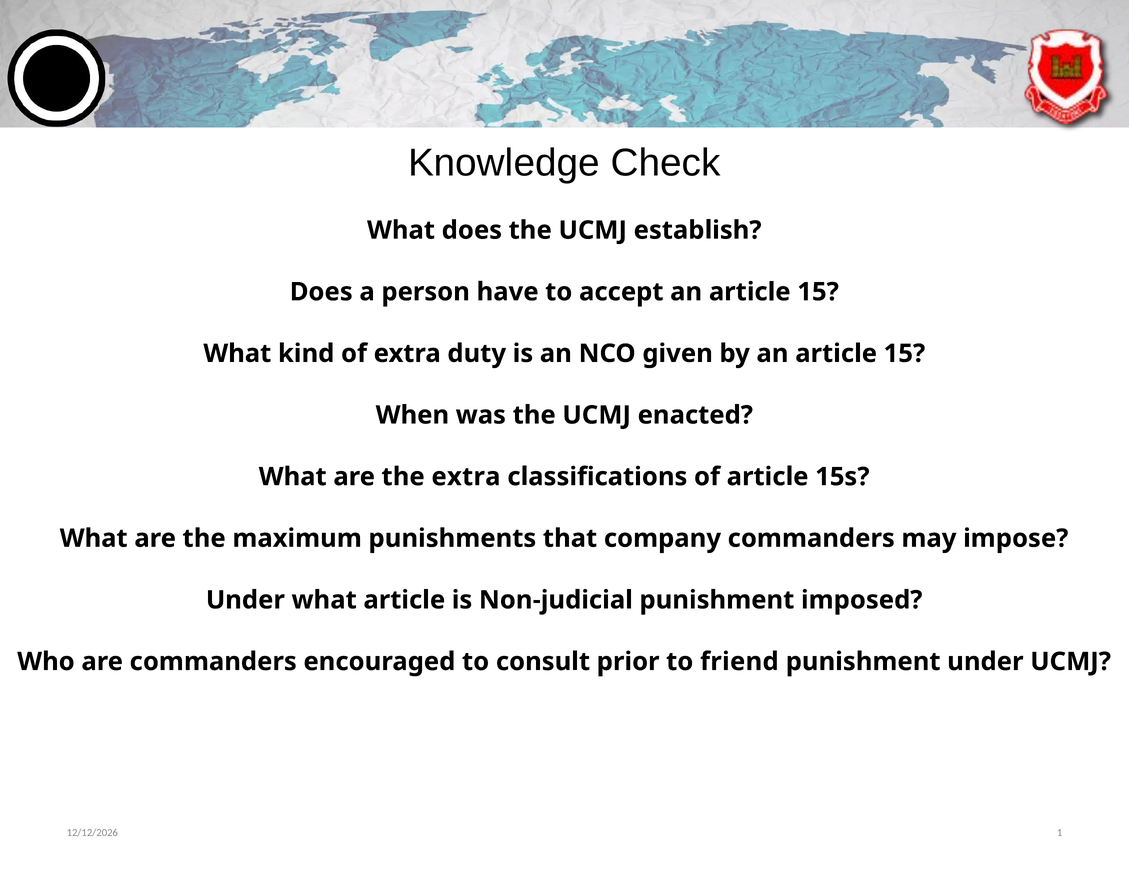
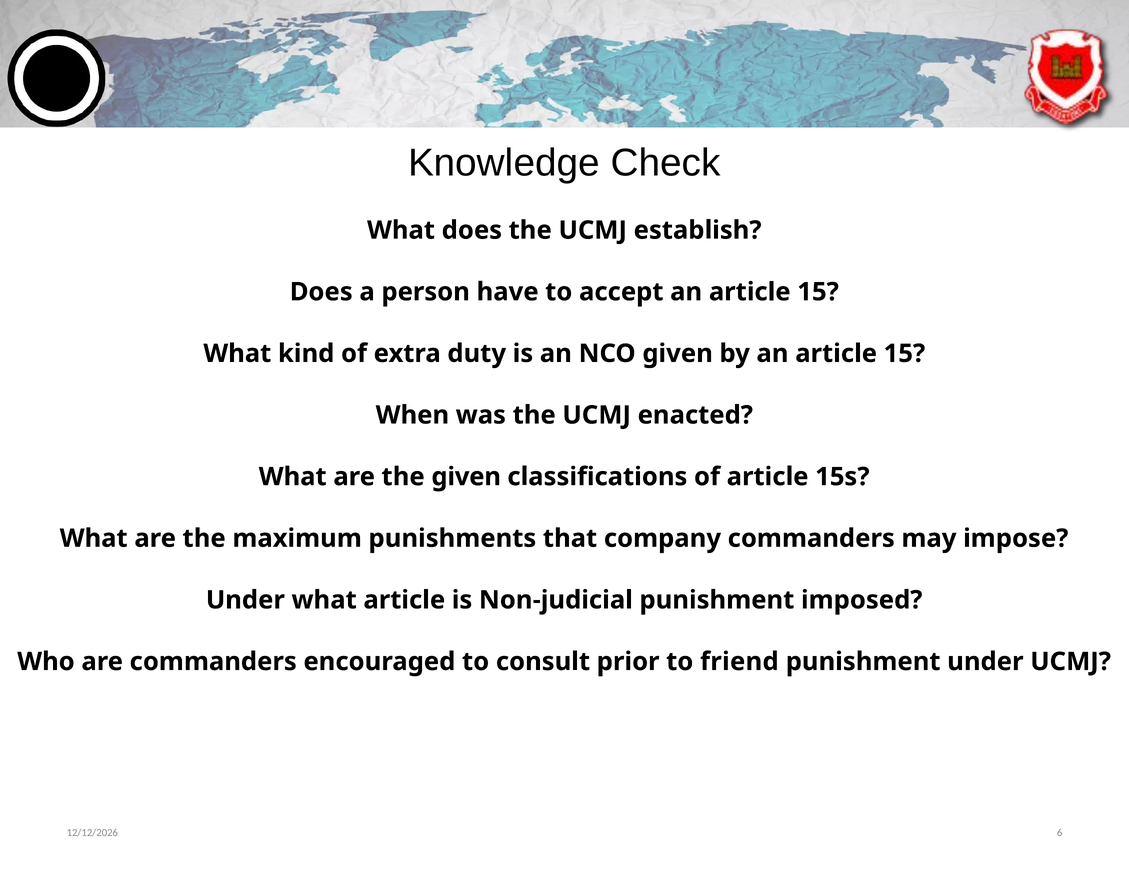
the extra: extra -> given
1: 1 -> 6
